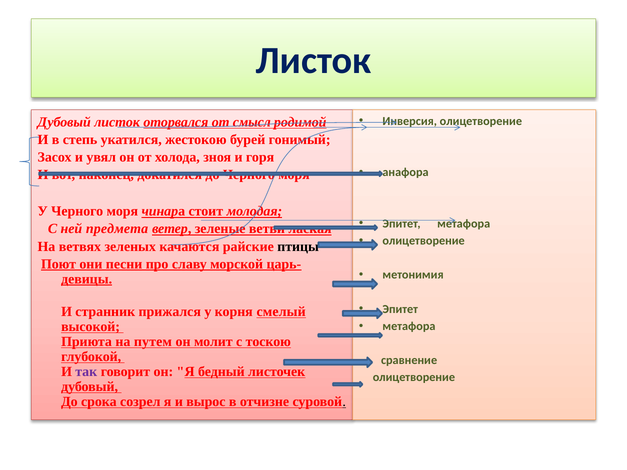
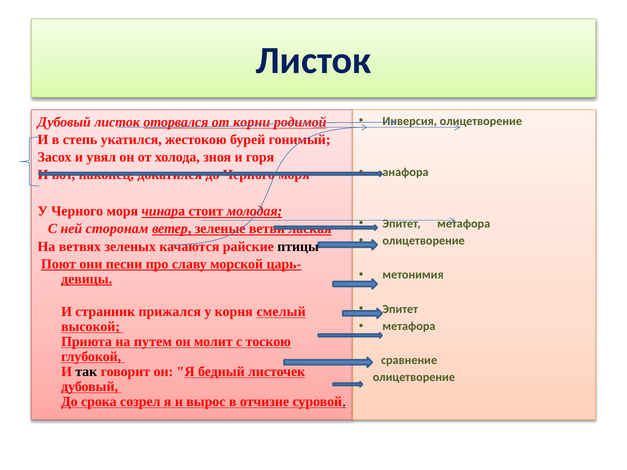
смысл: смысл -> корни
предмета: предмета -> сторонам
так colour: purple -> black
